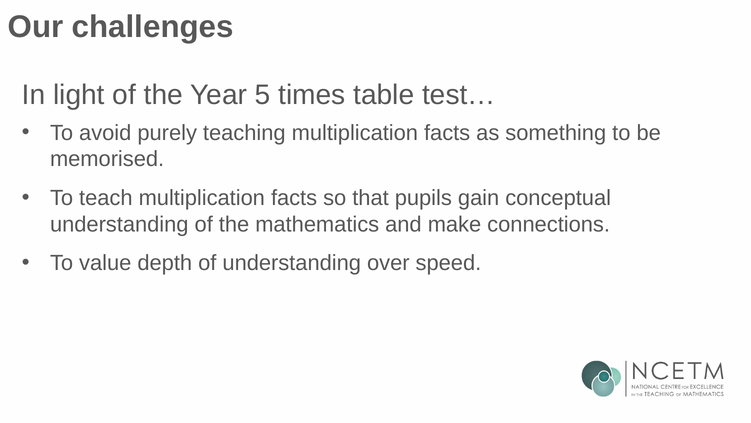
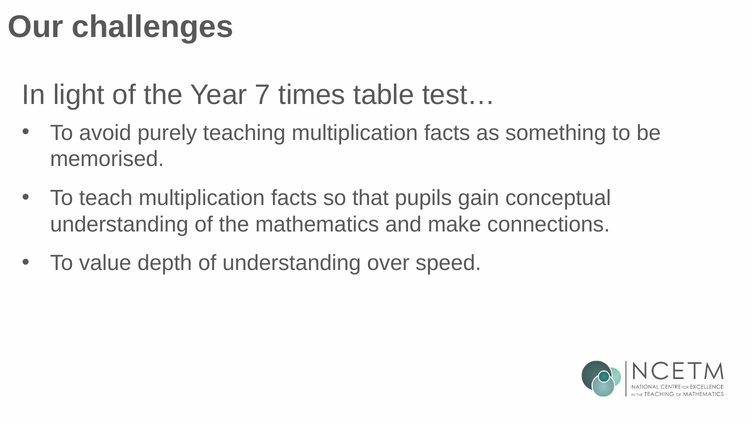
5: 5 -> 7
